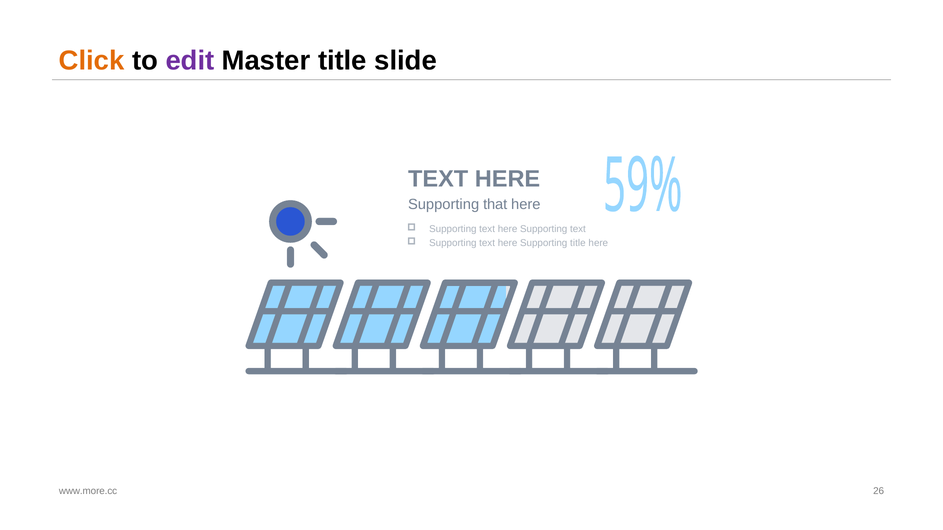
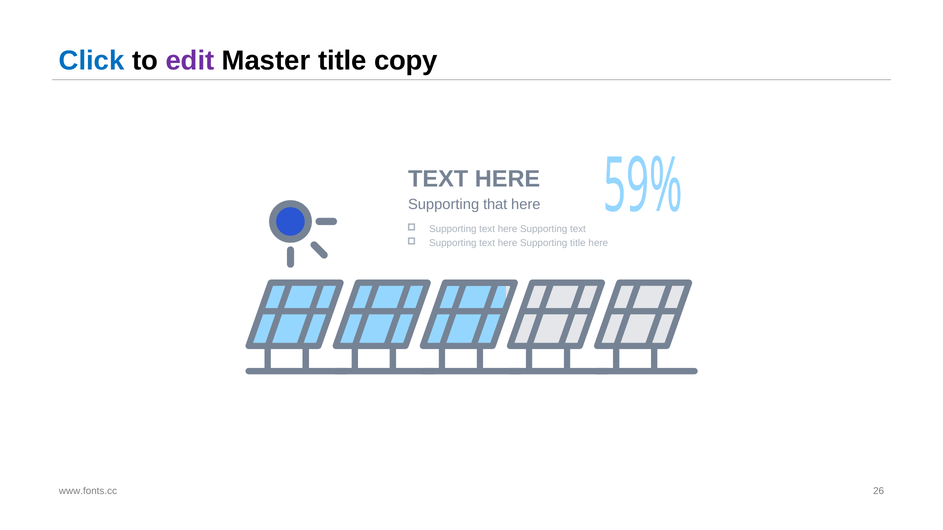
Click colour: orange -> blue
slide: slide -> copy
www.more.cc: www.more.cc -> www.fonts.cc
